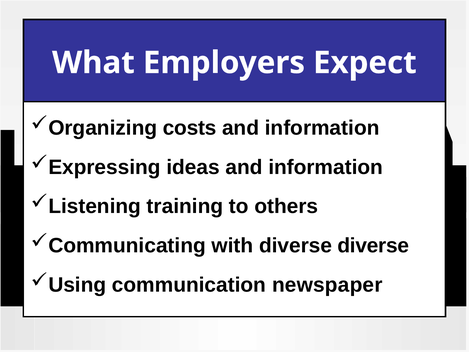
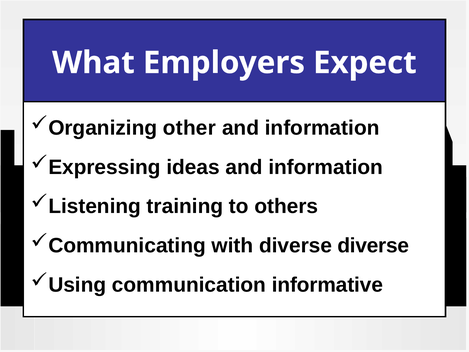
costs: costs -> other
newspaper: newspaper -> informative
